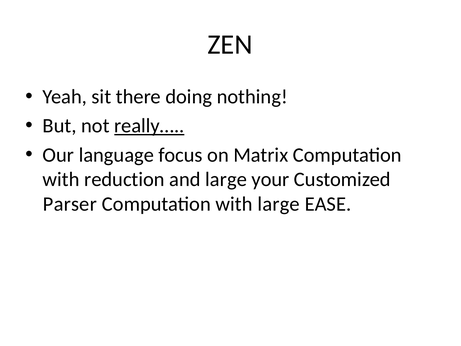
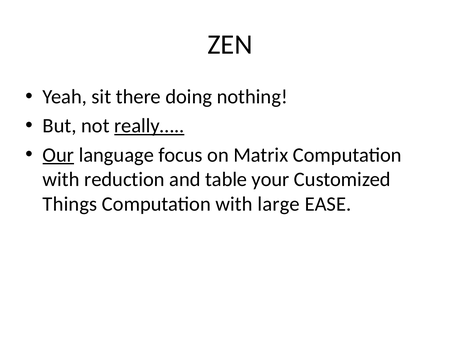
Our underline: none -> present
and large: large -> table
Parser: Parser -> Things
